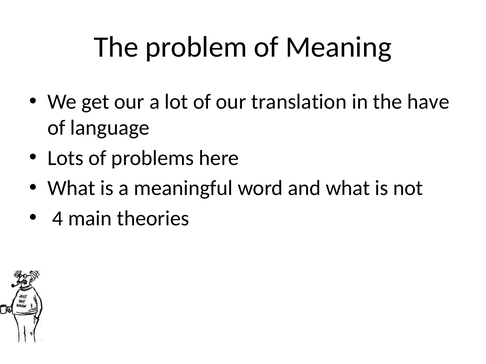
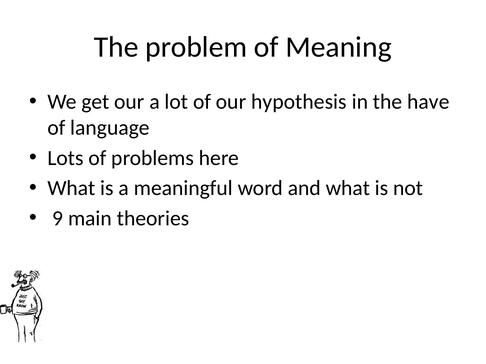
translation: translation -> hypothesis
4: 4 -> 9
